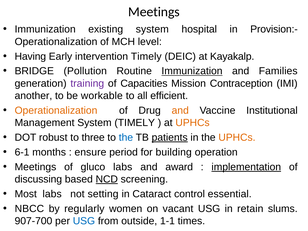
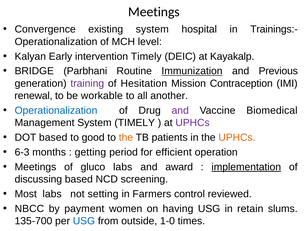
Immunization at (45, 29): Immunization -> Convergence
Provision:-: Provision:- -> Trainings:-
Having: Having -> Kalyan
Pollution: Pollution -> Parbhani
Families: Families -> Previous
Capacities: Capacities -> Hesitation
another: another -> renewal
efficient: efficient -> another
Operationalization at (56, 110) colour: orange -> blue
and at (180, 110) colour: orange -> purple
Institutional: Institutional -> Biomedical
UPHCs at (193, 123) colour: orange -> purple
DOT robust: robust -> based
three: three -> good
the at (126, 137) colour: blue -> orange
patients underline: present -> none
6-1: 6-1 -> 6-3
ensure: ensure -> getting
building: building -> efficient
NCD underline: present -> none
Cataract: Cataract -> Farmers
essential: essential -> reviewed
regularly: regularly -> payment
vacant: vacant -> having
907-700: 907-700 -> 135-700
1-1: 1-1 -> 1-0
